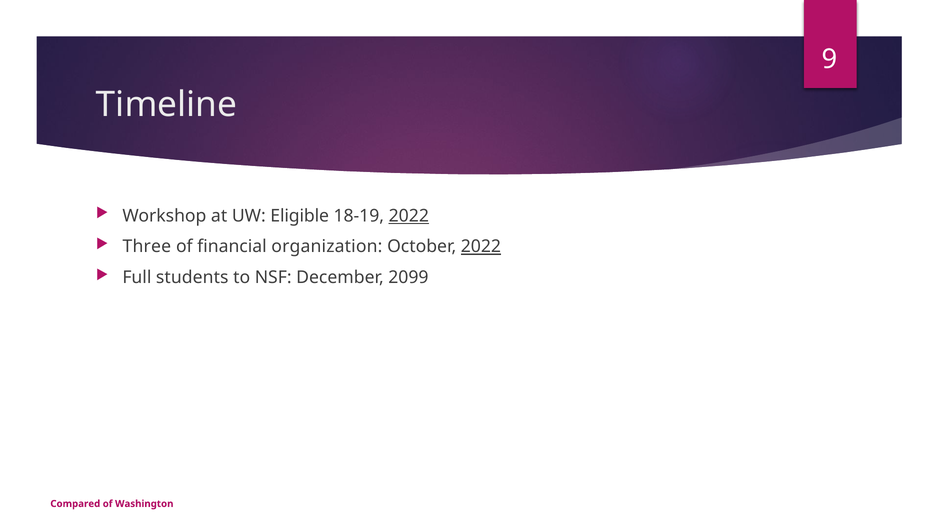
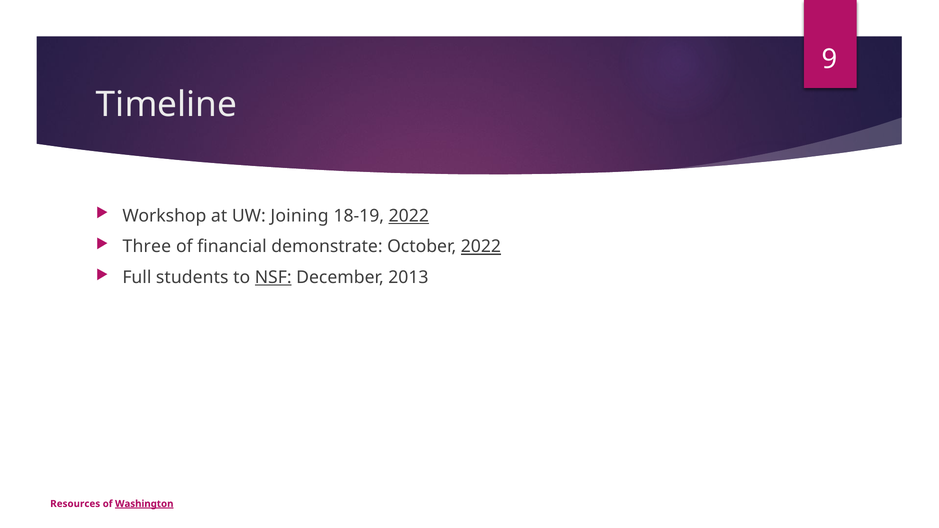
Eligible: Eligible -> Joining
organization: organization -> demonstrate
NSF underline: none -> present
2099: 2099 -> 2013
Compared: Compared -> Resources
Washington underline: none -> present
